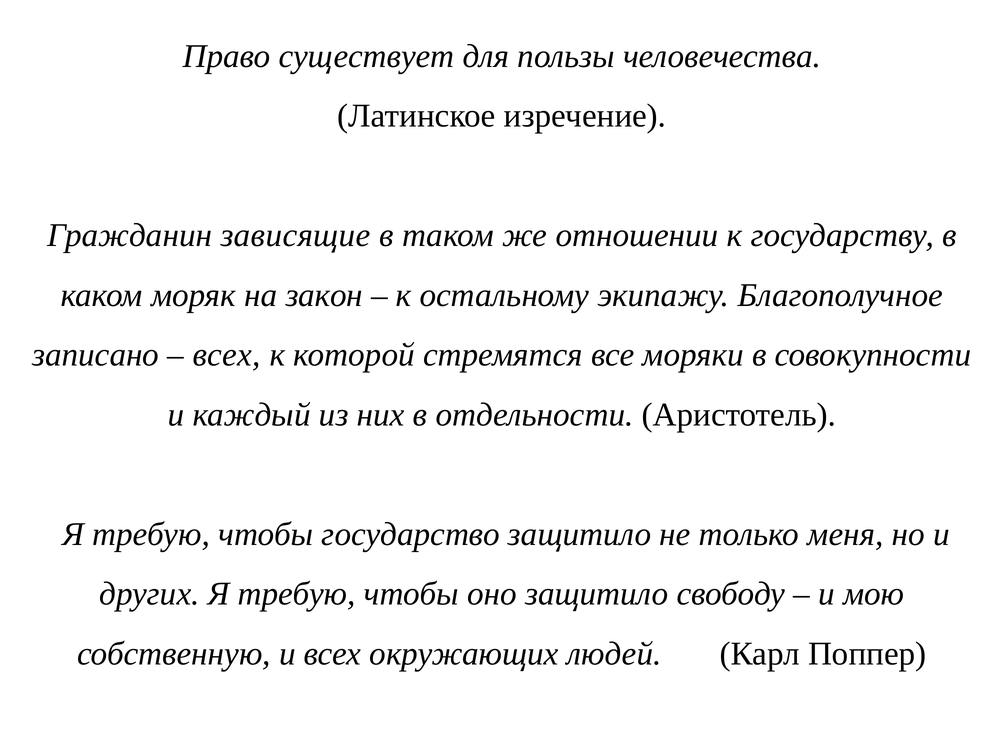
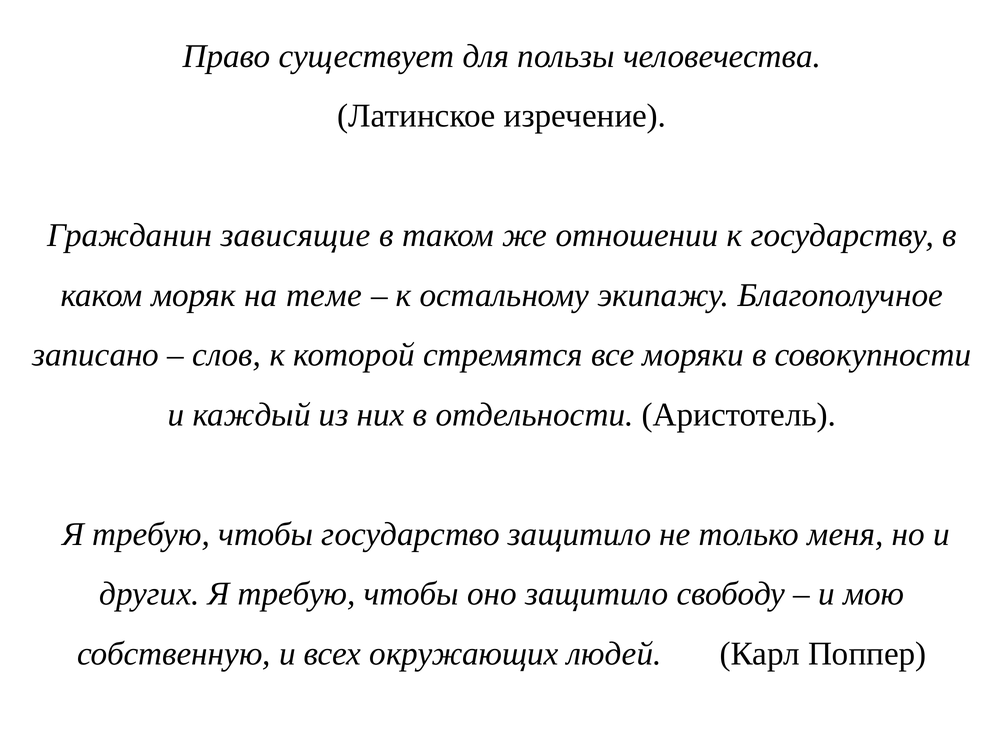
закон: закон -> теме
всех at (227, 355): всех -> слов
